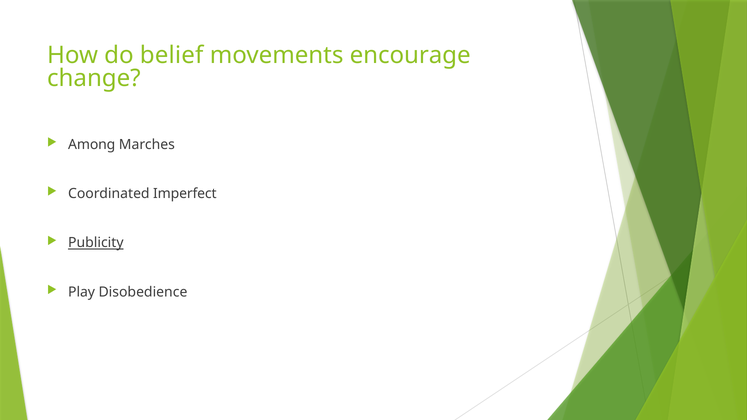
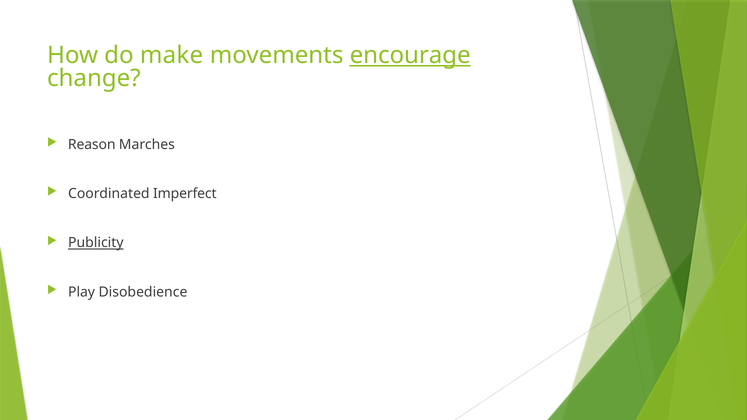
belief: belief -> make
encourage underline: none -> present
Among: Among -> Reason
